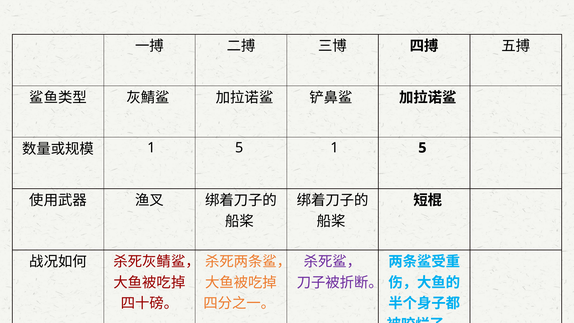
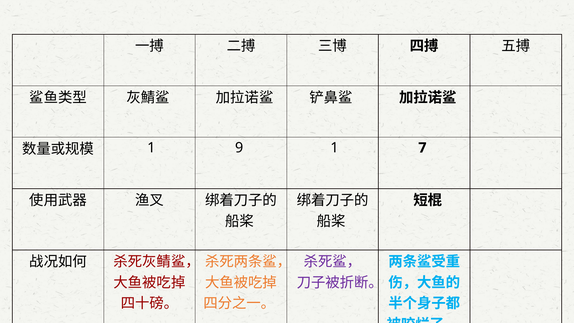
5 at (239, 148): 5 -> 9
5 at (422, 148): 5 -> 7
